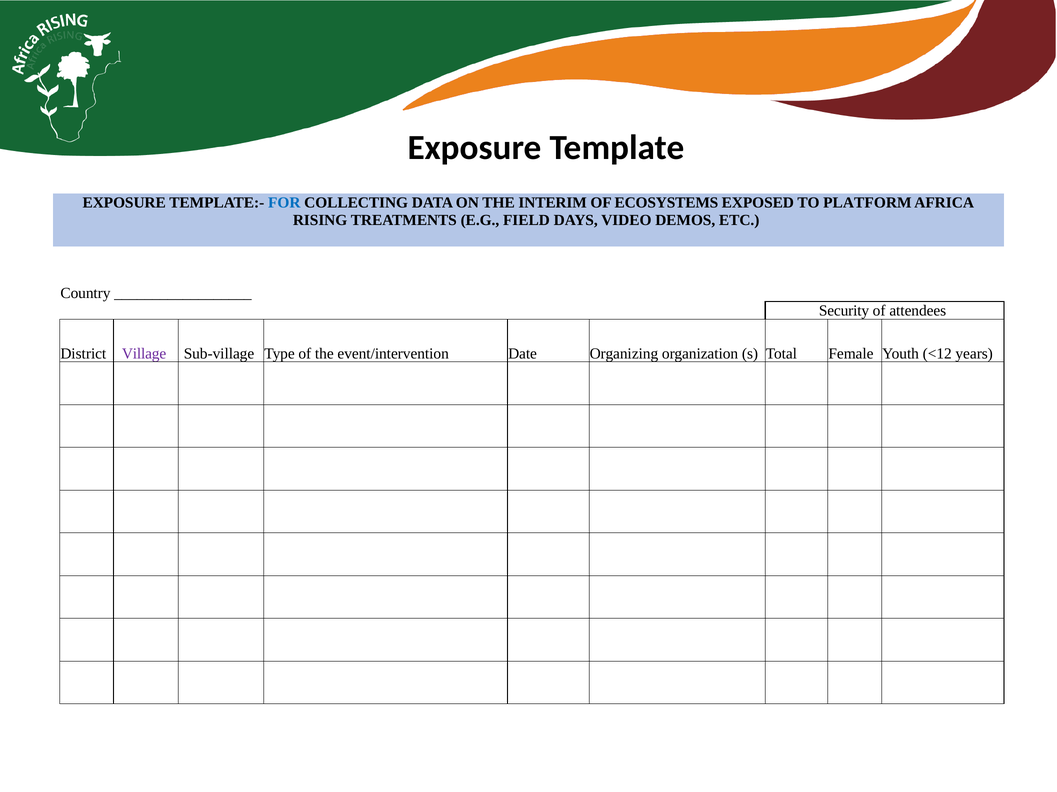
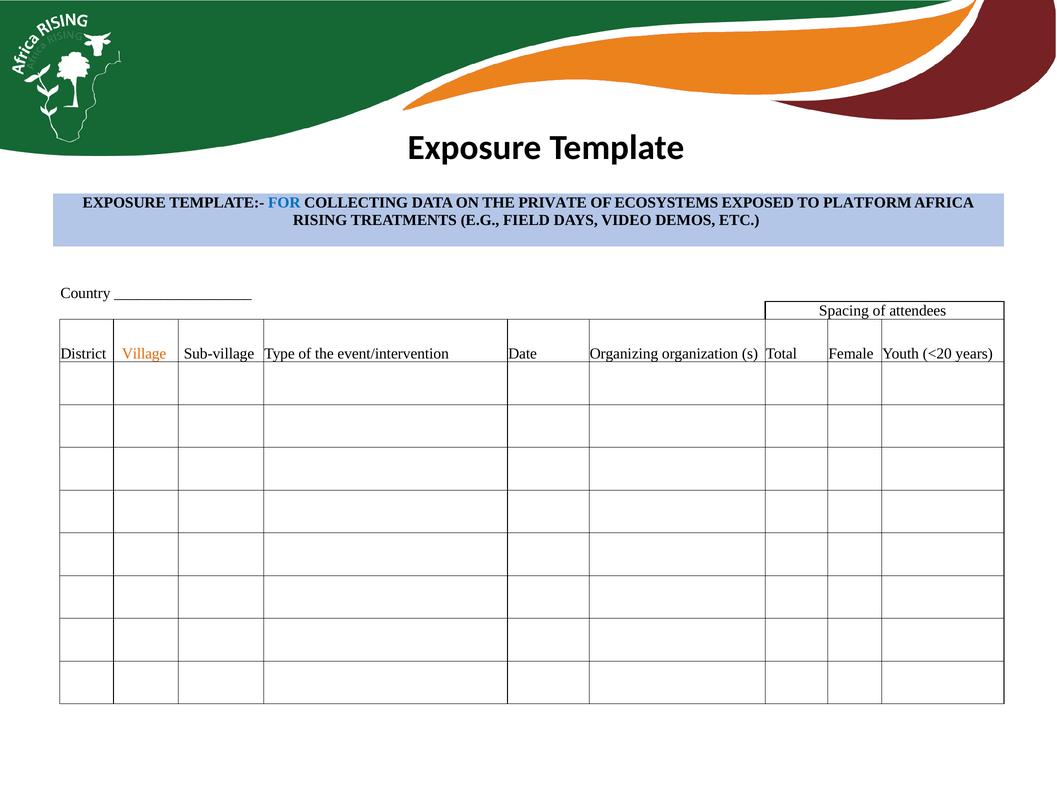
INTERIM: INTERIM -> PRIVATE
Security: Security -> Spacing
Village colour: purple -> orange
<12: <12 -> <20
